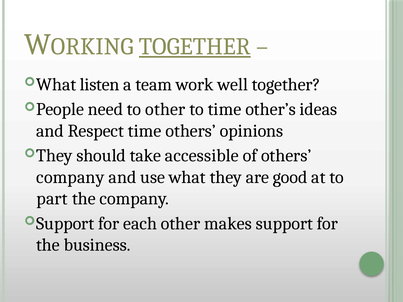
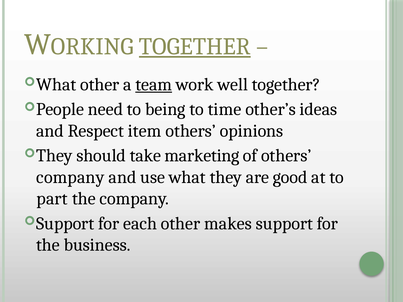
listen at (100, 85): listen -> other
team underline: none -> present
to other: other -> being
Respect time: time -> item
accessible: accessible -> marketing
